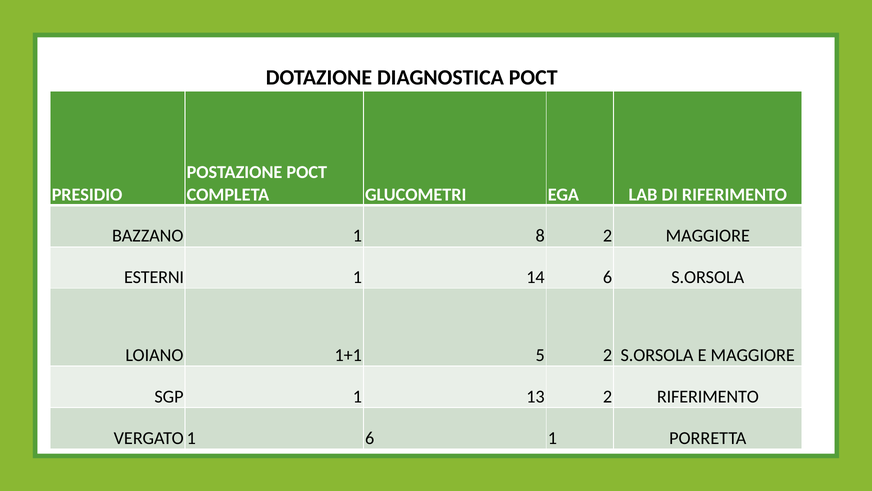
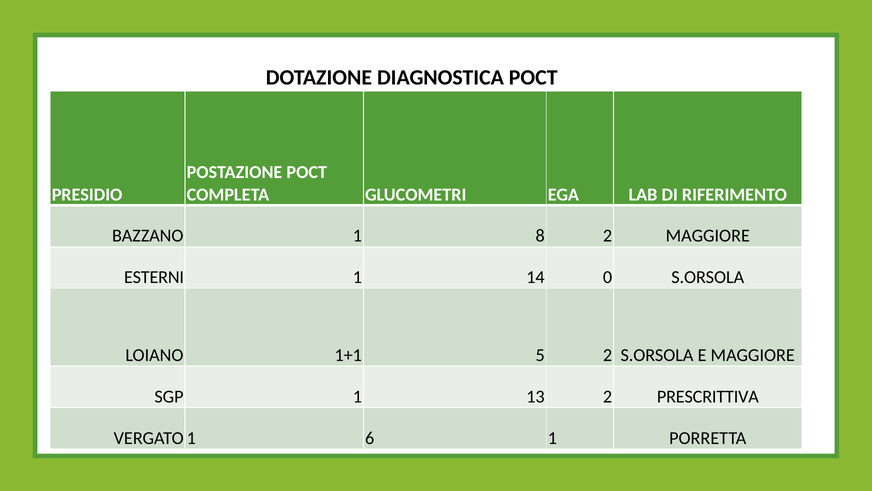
14 6: 6 -> 0
2 RIFERIMENTO: RIFERIMENTO -> PRESCRITTIVA
